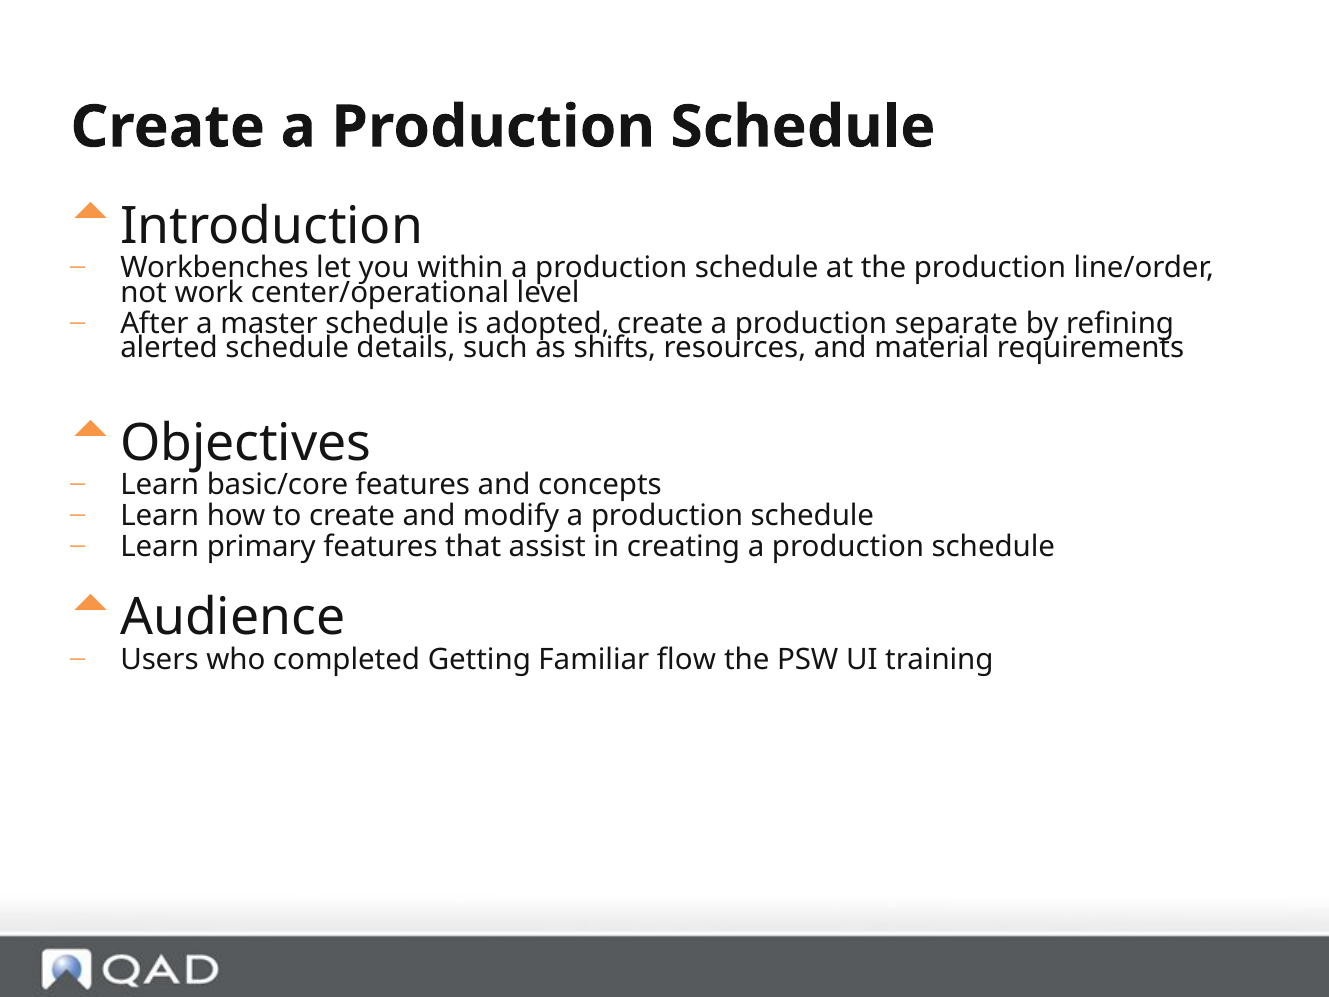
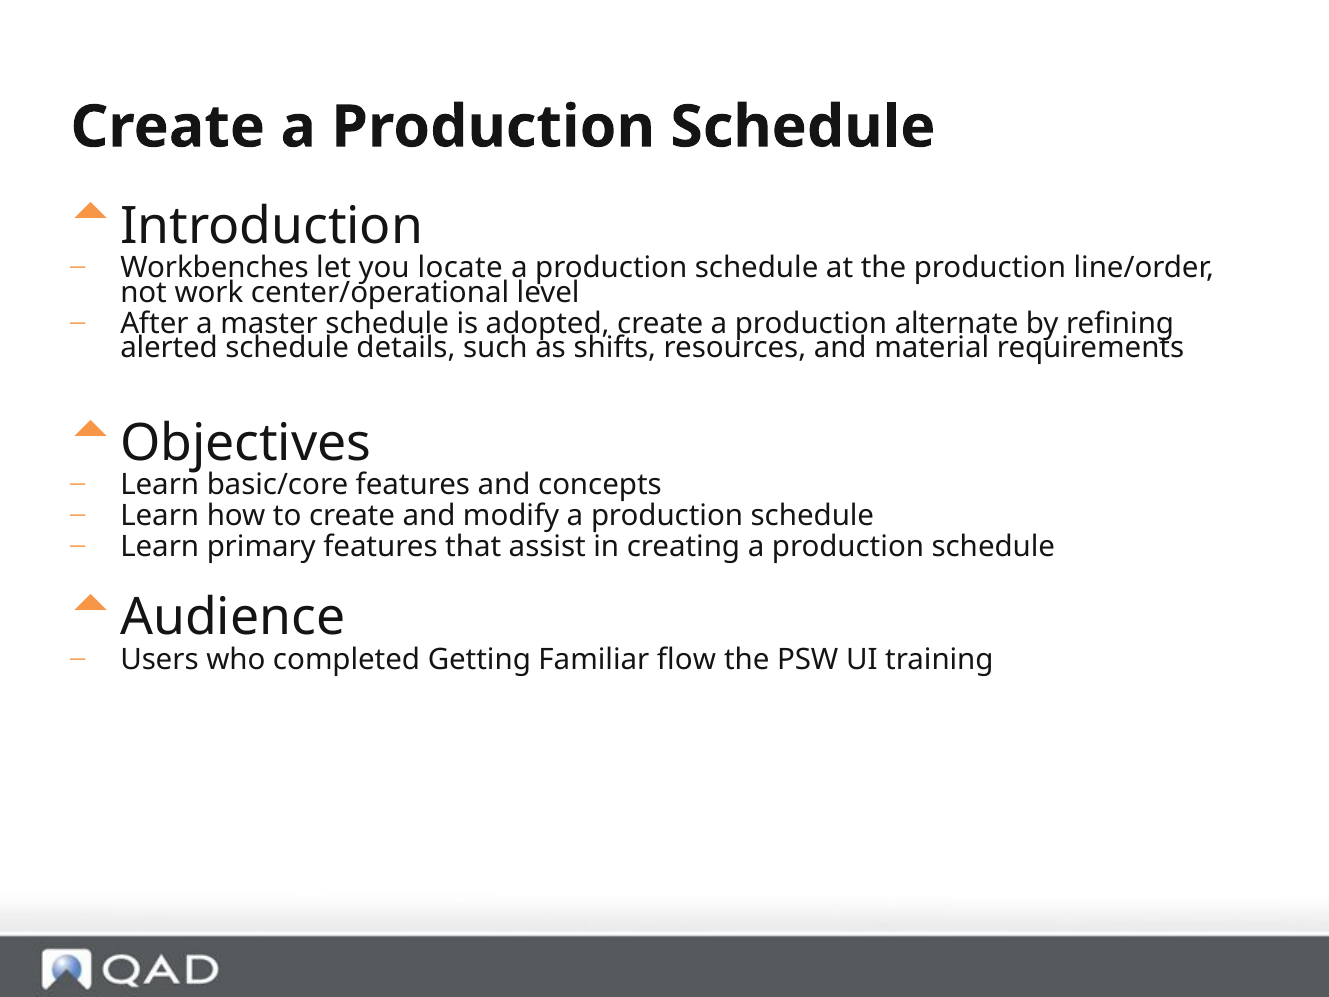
within: within -> locate
separate: separate -> alternate
